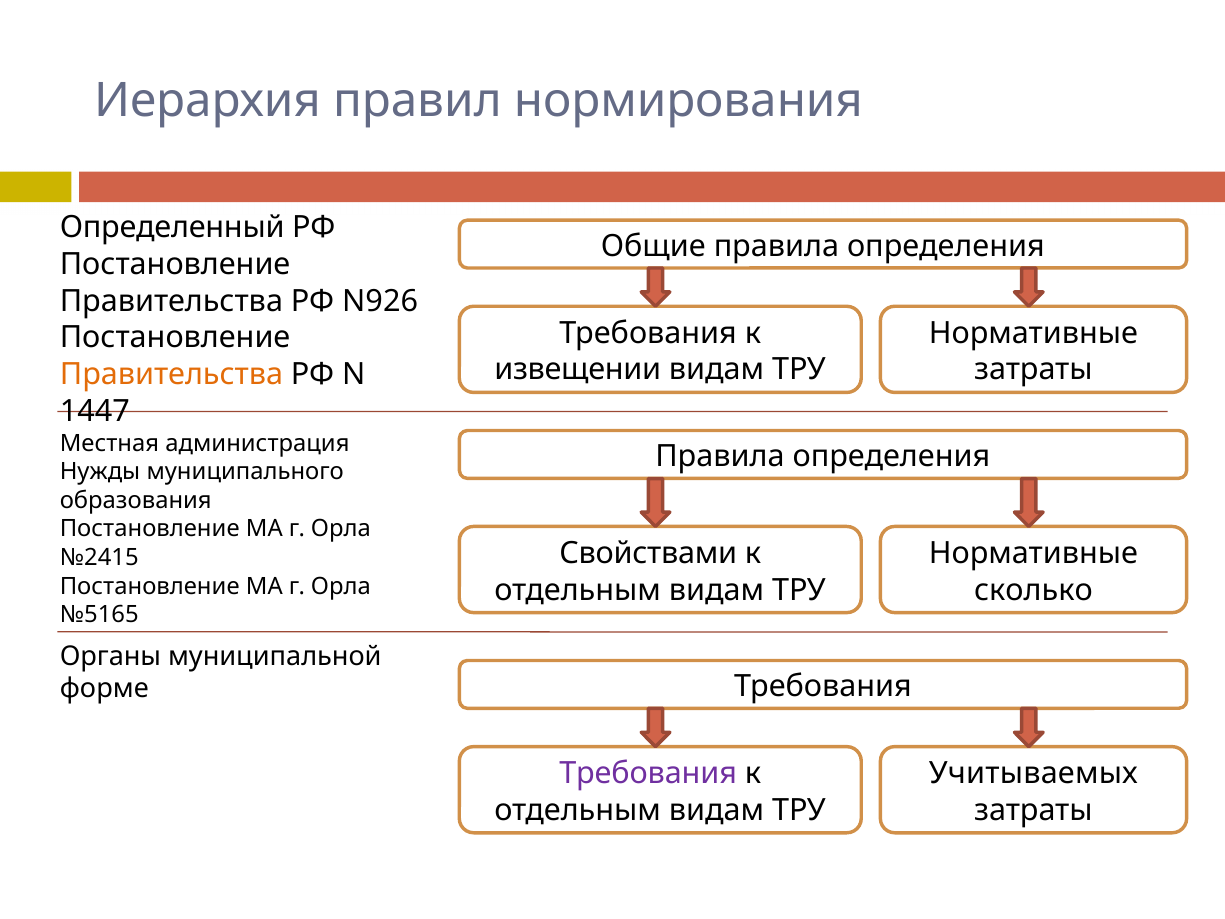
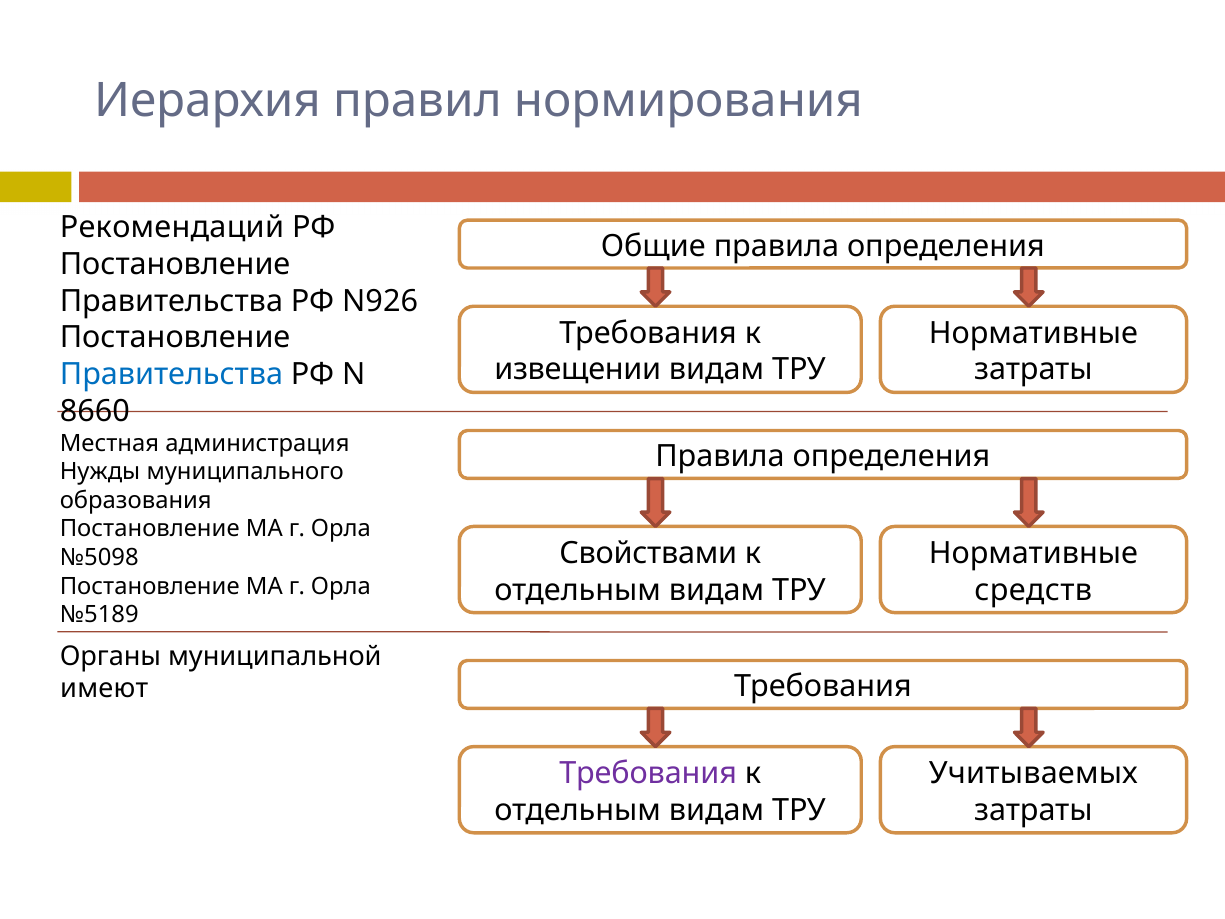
Определенный: Определенный -> Рекомендаций
Правительства at (172, 374) colour: orange -> blue
1447: 1447 -> 8660
№2415: №2415 -> №5098
сколько: сколько -> средств
№5165: №5165 -> №5189
форме: форме -> имеют
